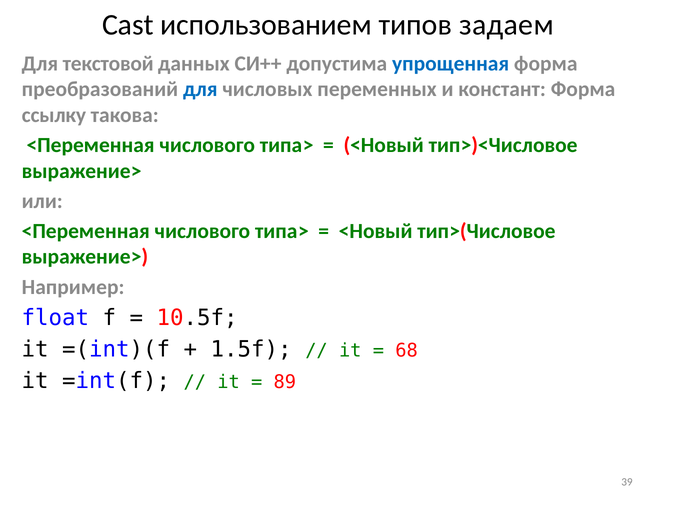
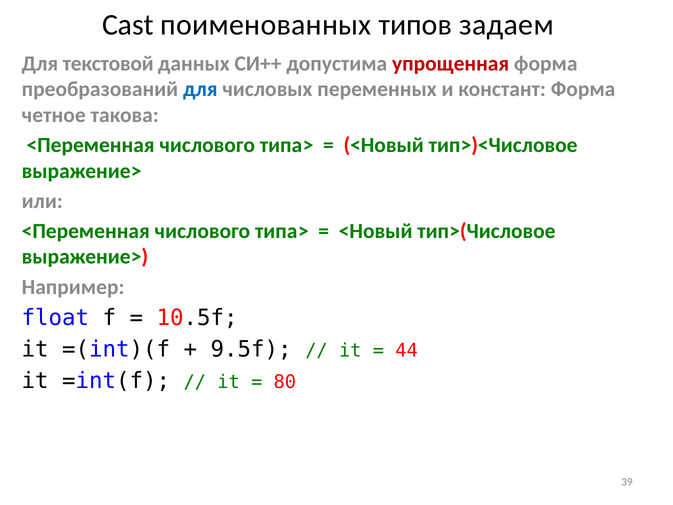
использованием: использованием -> поименованных
упрощенная colour: blue -> red
ссылку: ссылку -> четное
1.5f: 1.5f -> 9.5f
68: 68 -> 44
89: 89 -> 80
